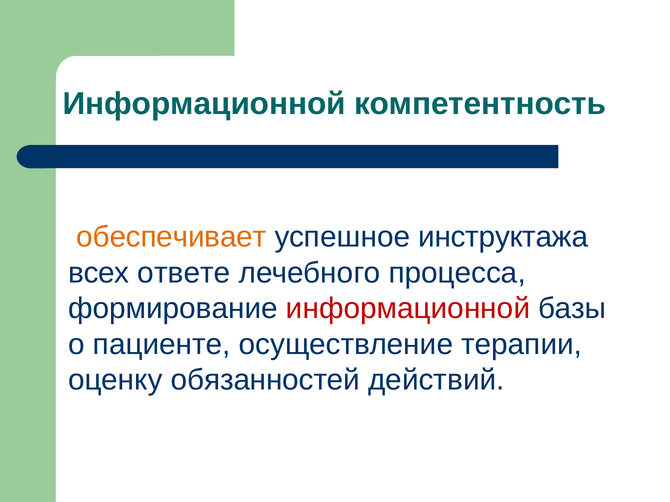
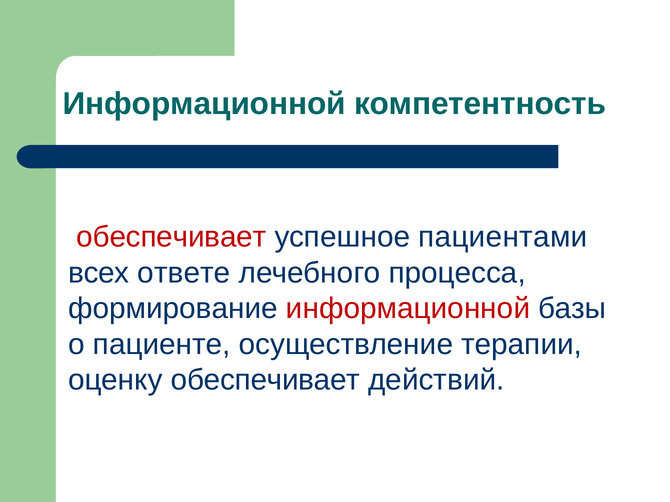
обеспечивает at (171, 237) colour: orange -> red
инструктажа: инструктажа -> пациентами
оценку обязанностей: обязанностей -> обеспечивает
